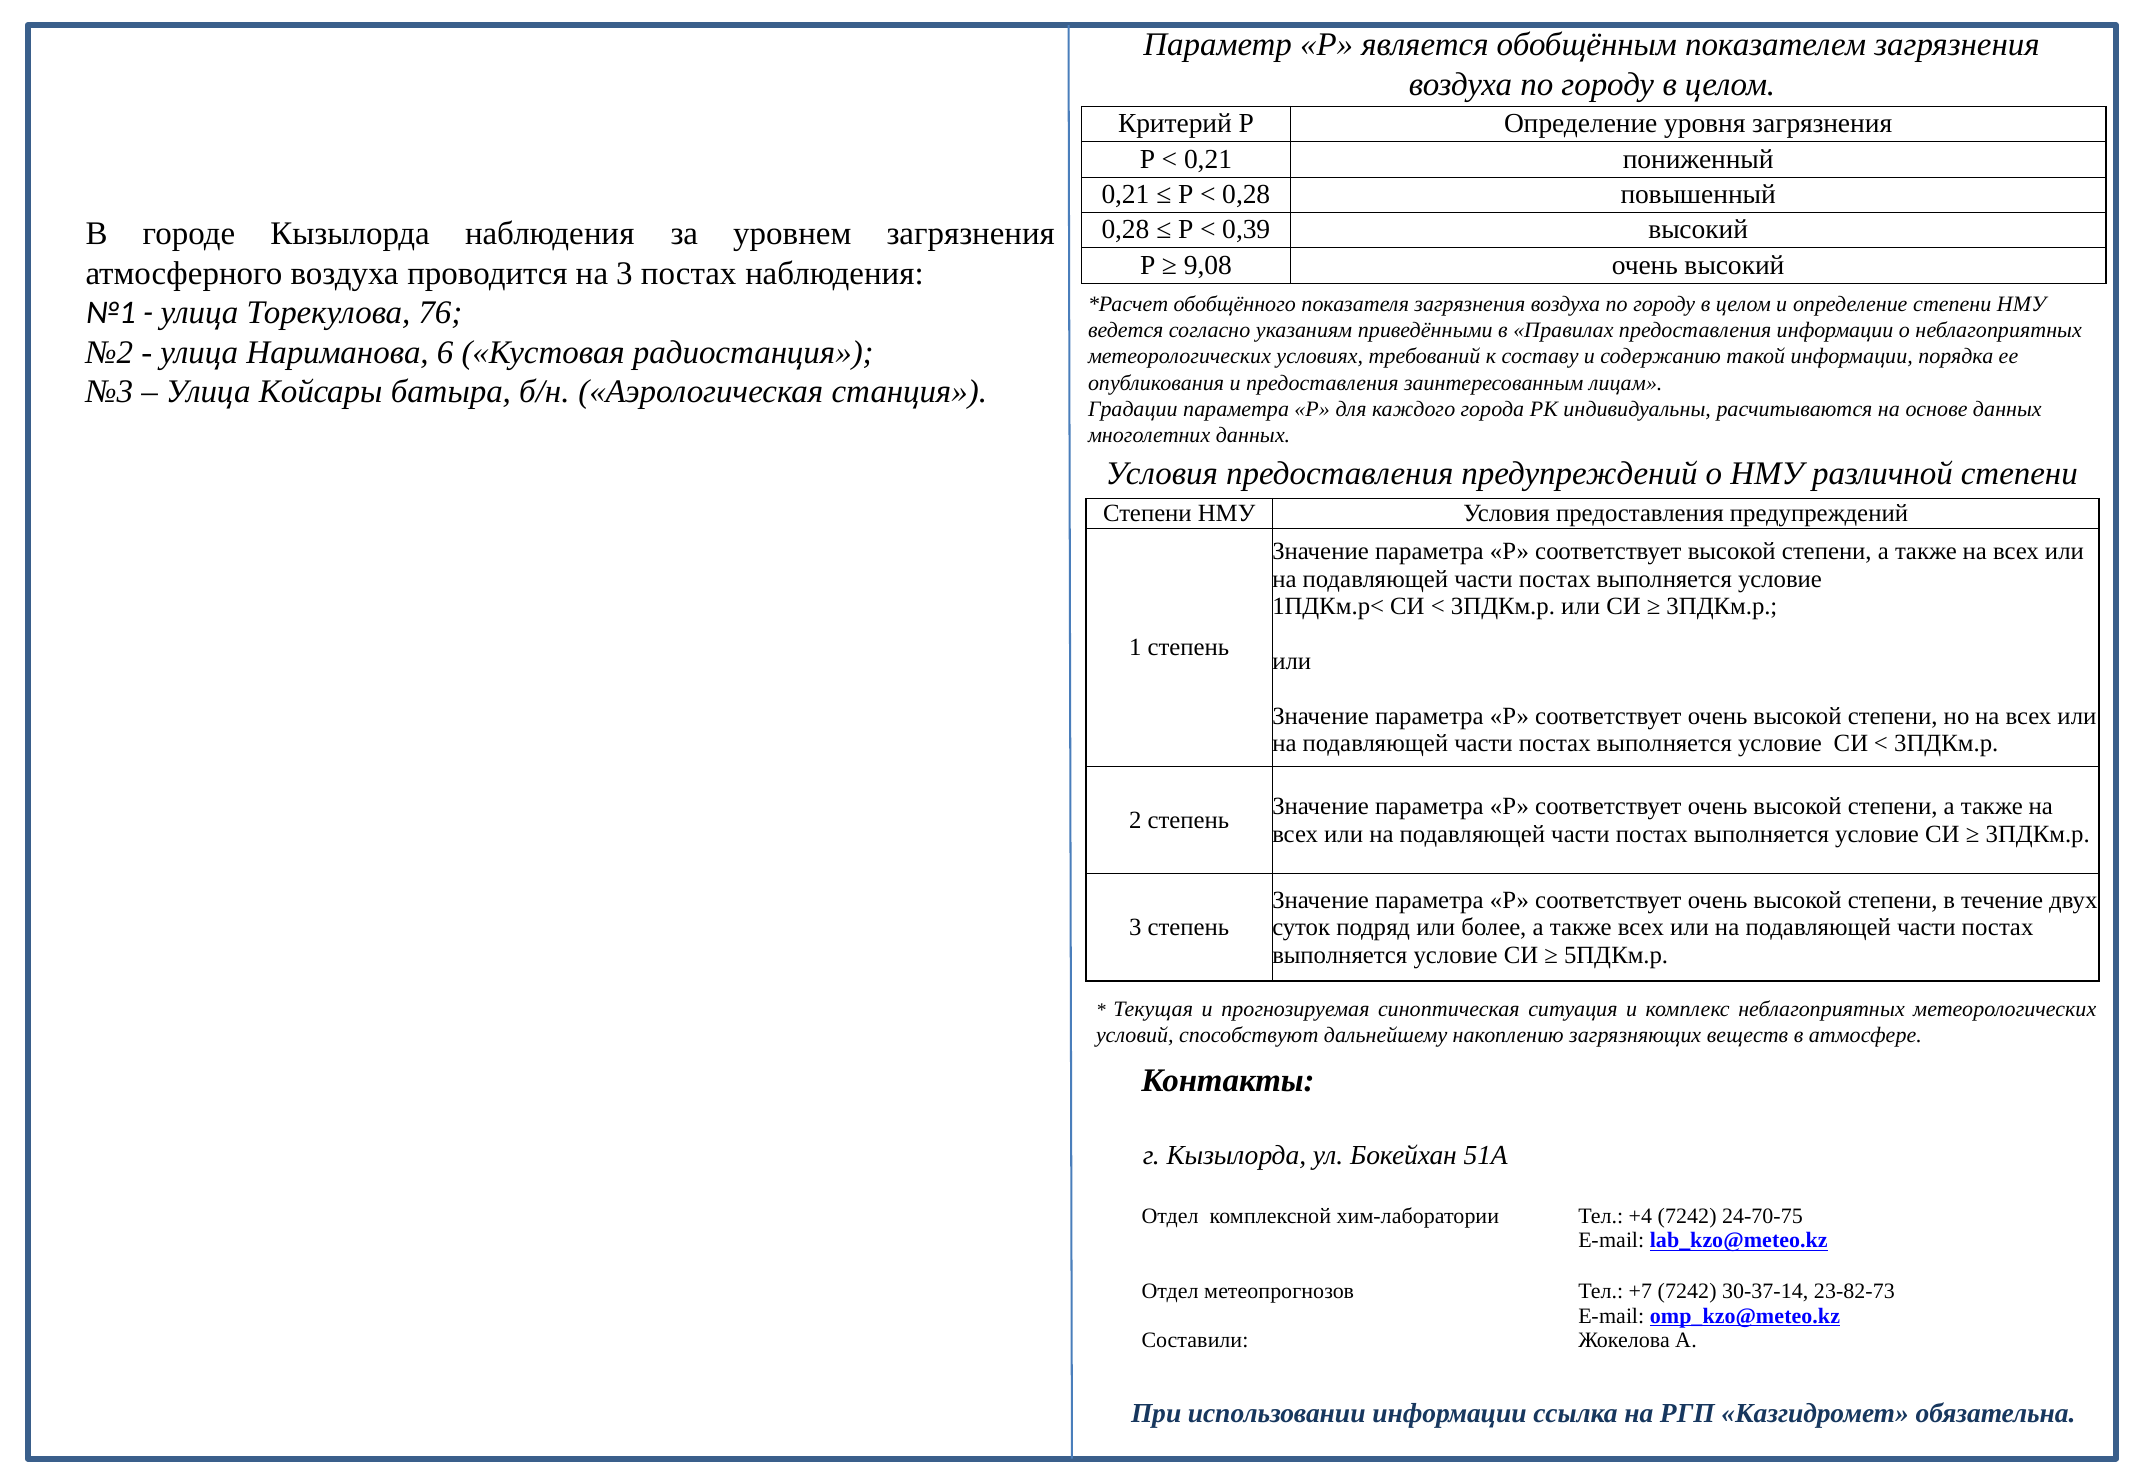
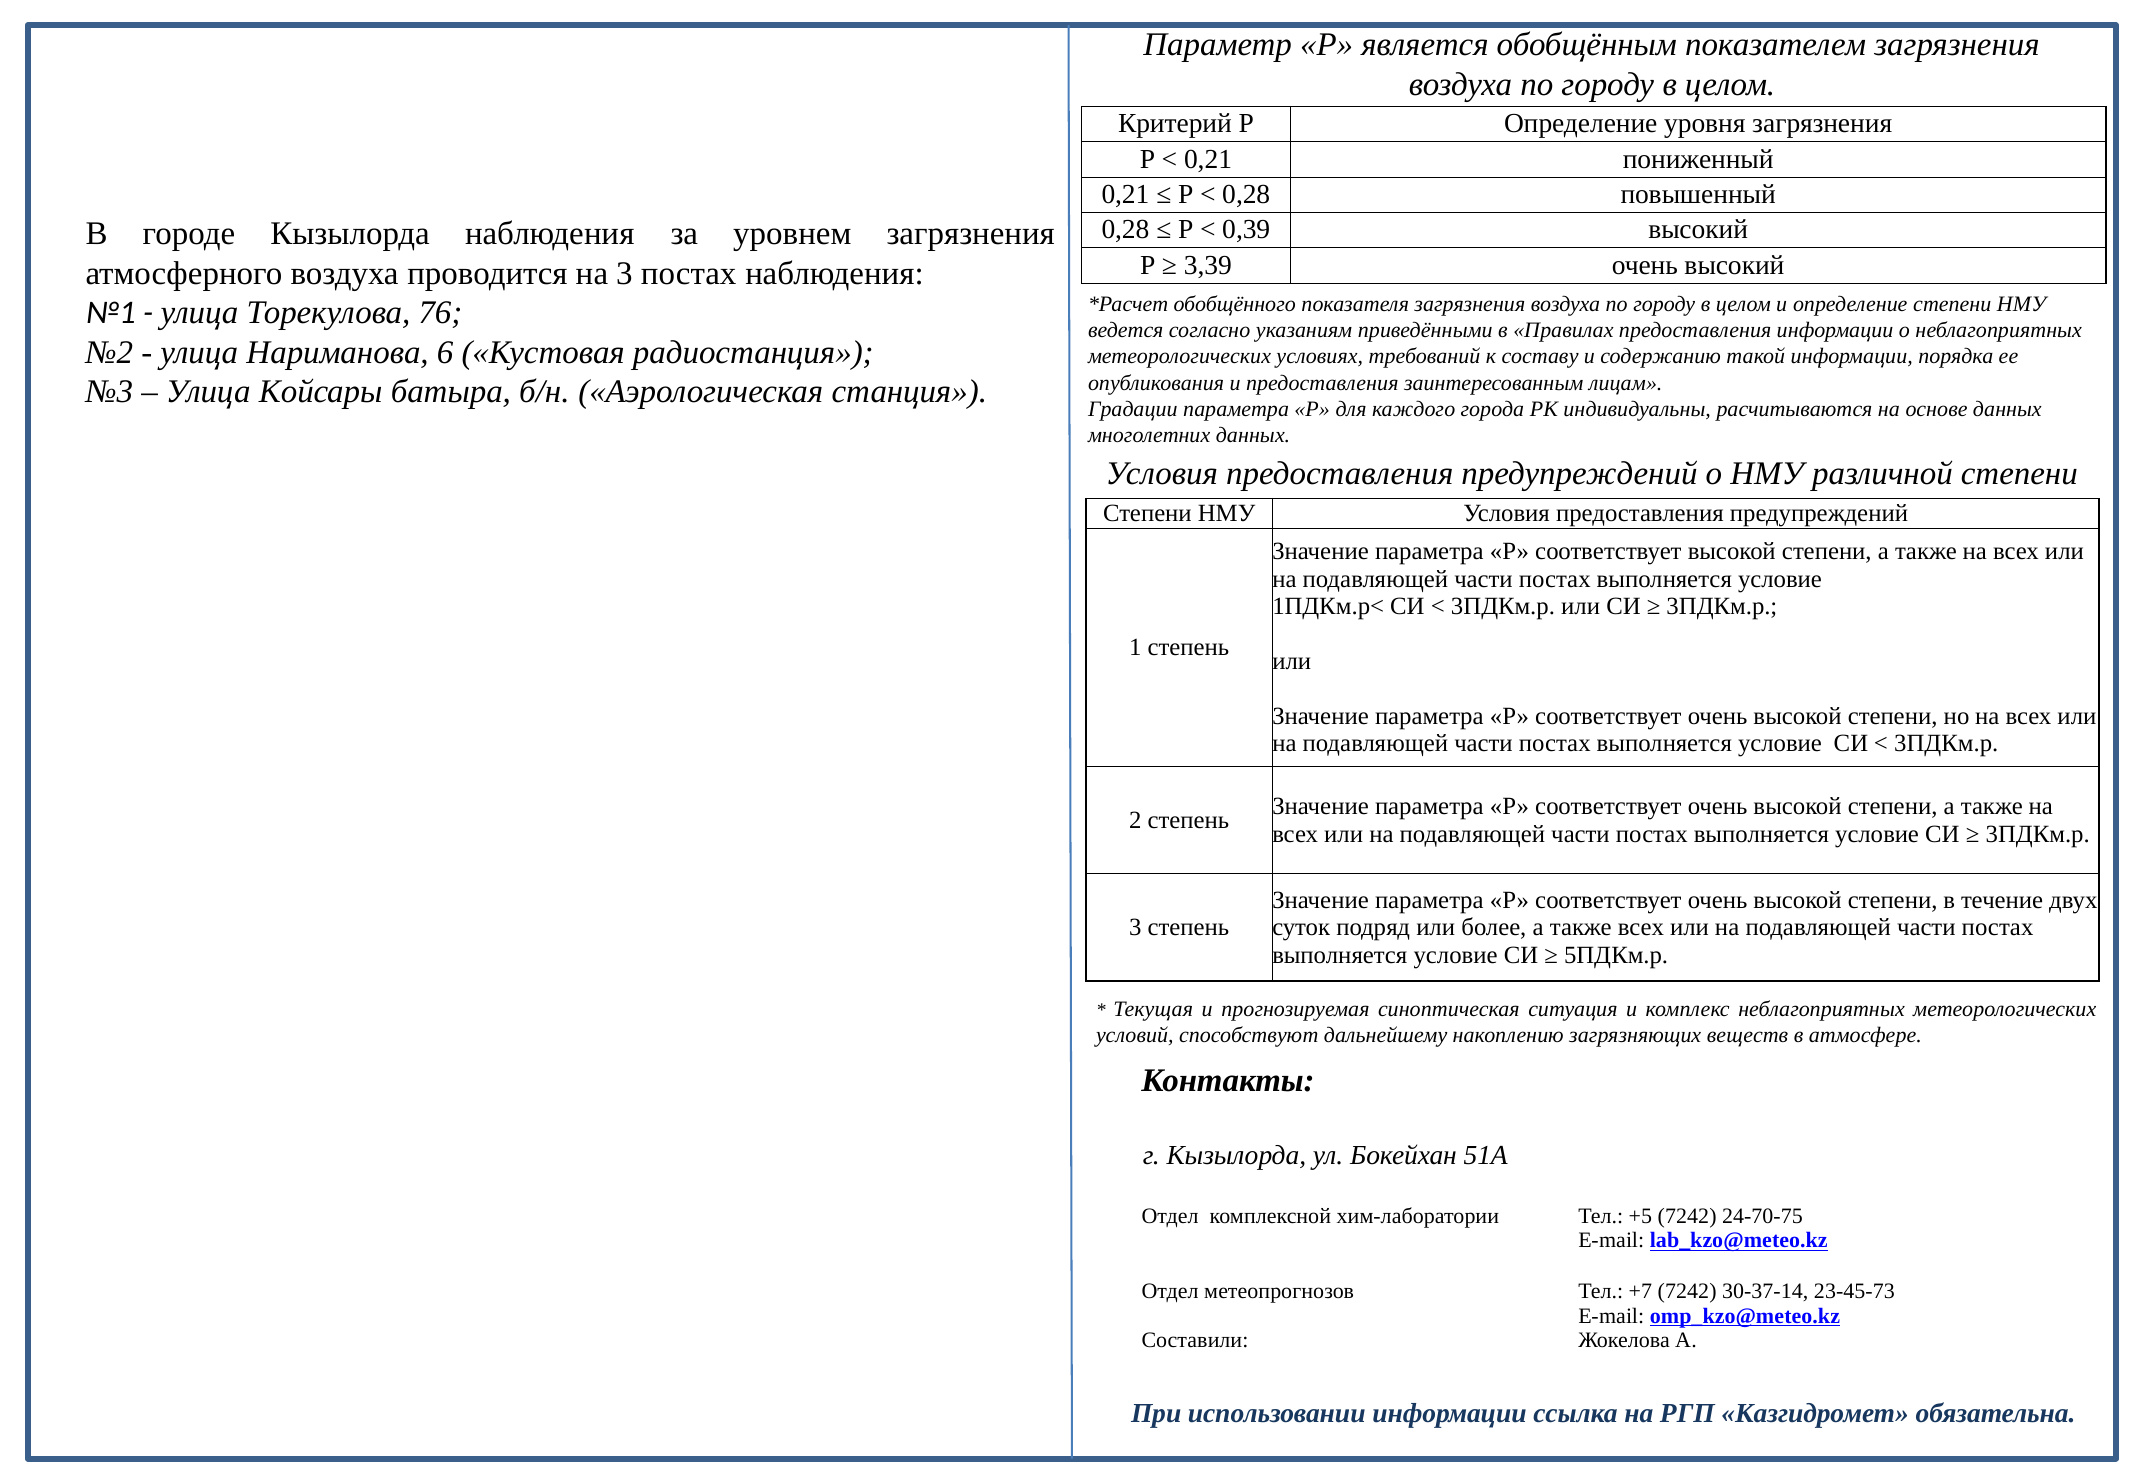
9,08: 9,08 -> 3,39
+4: +4 -> +5
23-82-73: 23-82-73 -> 23-45-73
